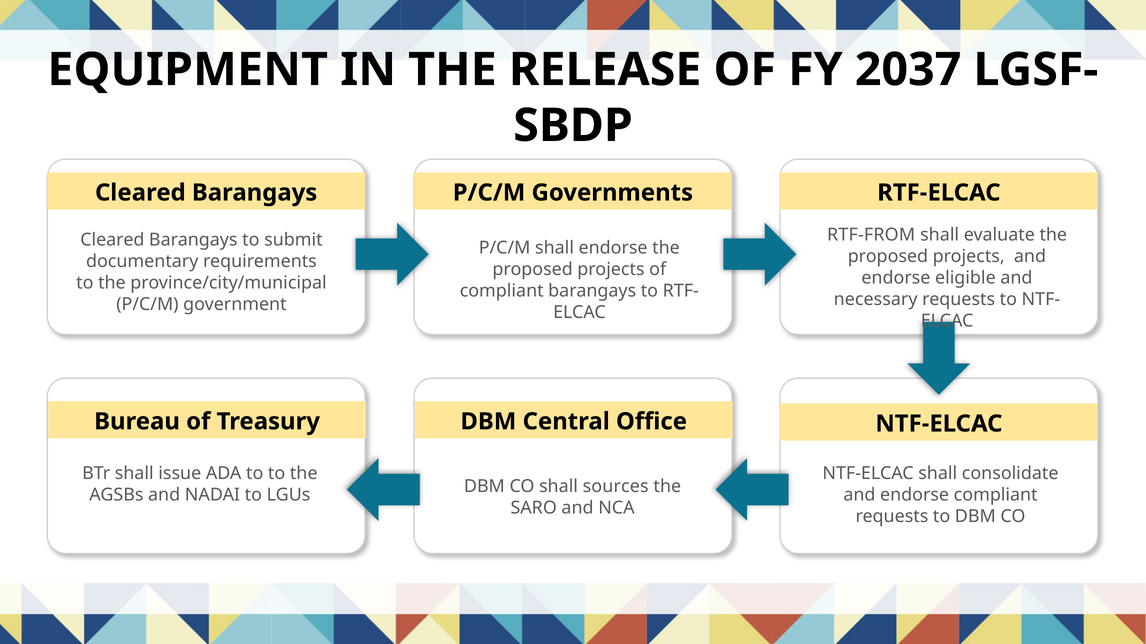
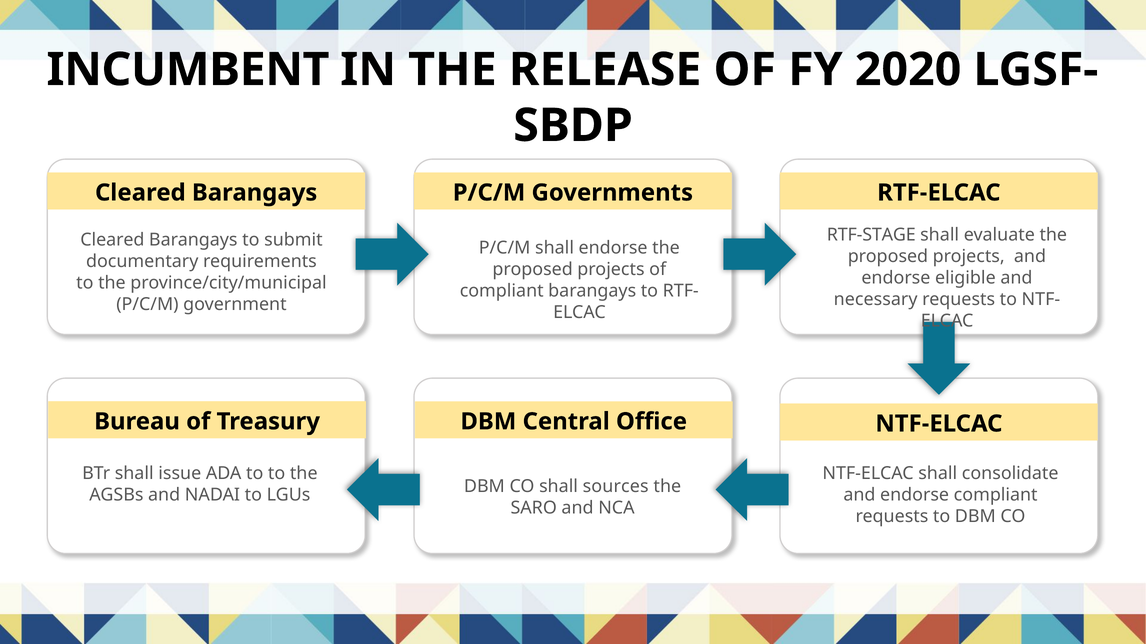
EQUIPMENT: EQUIPMENT -> INCUMBENT
2037: 2037 -> 2020
RTF-FROM: RTF-FROM -> RTF-STAGE
